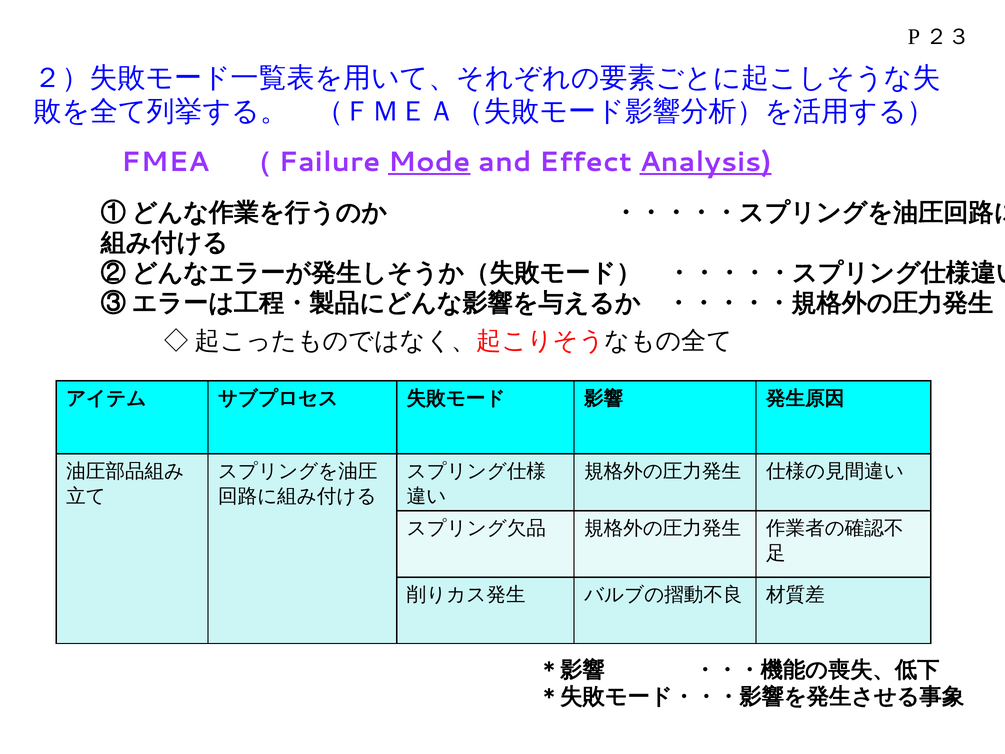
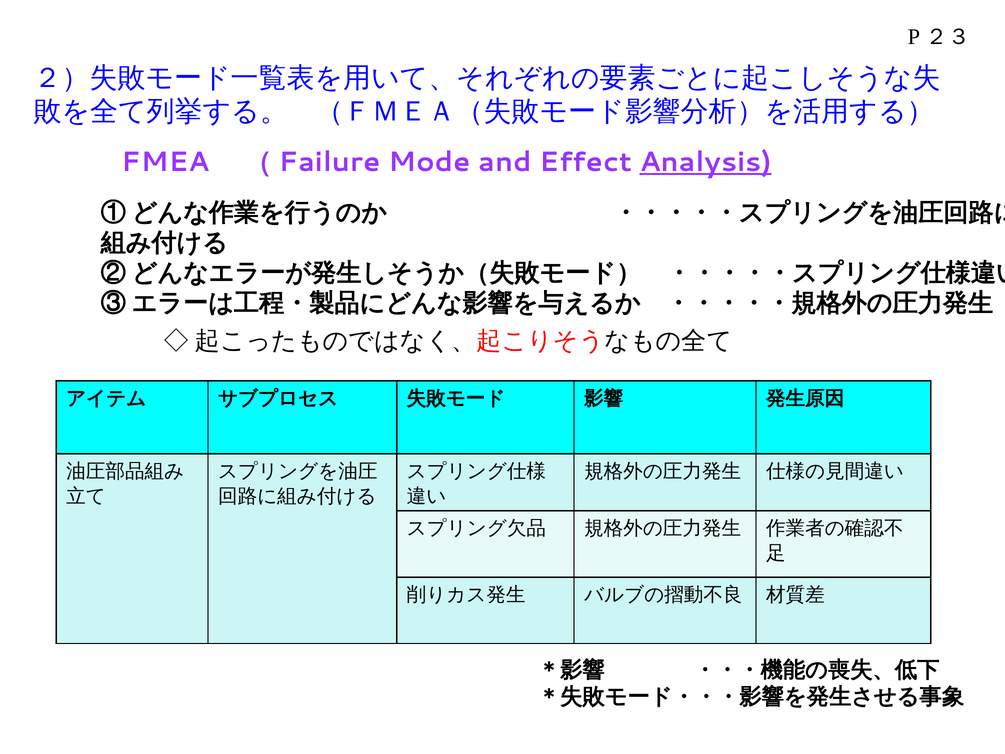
Mode underline: present -> none
